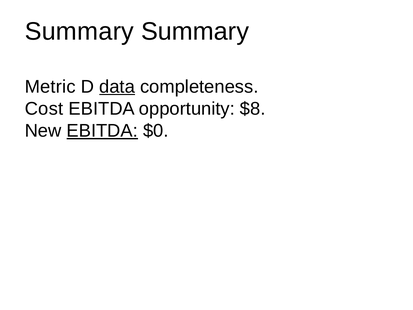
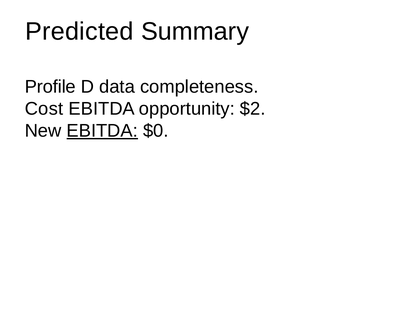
Summary at (79, 31): Summary -> Predicted
Metric: Metric -> Profile
data underline: present -> none
$8: $8 -> $2
